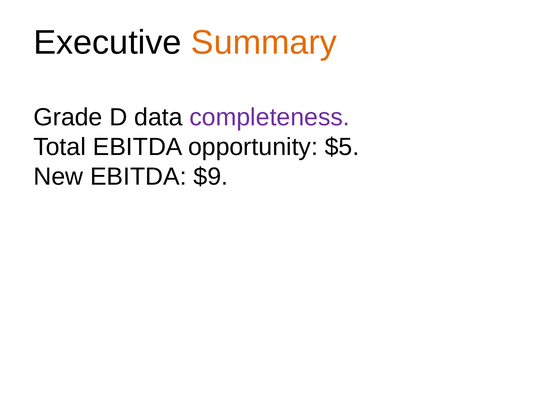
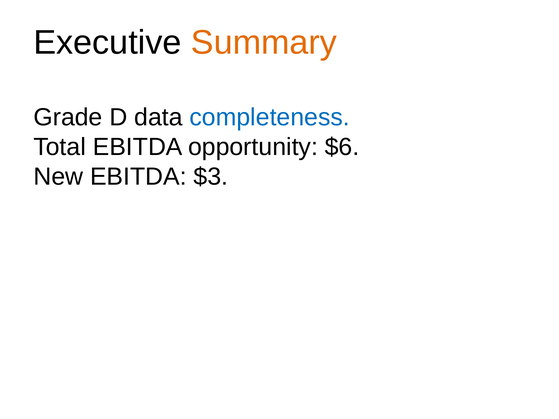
completeness colour: purple -> blue
$5: $5 -> $6
$9: $9 -> $3
